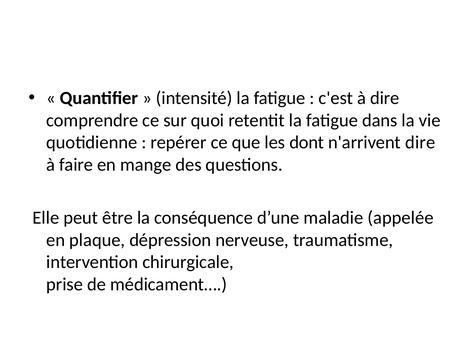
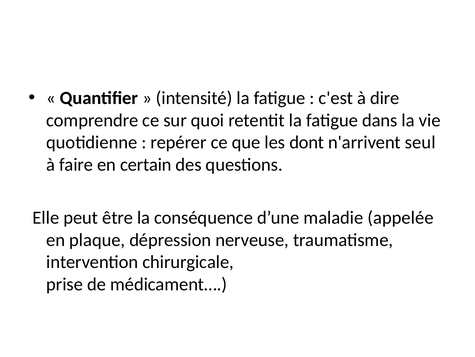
n'arrivent dire: dire -> seul
mange: mange -> certain
